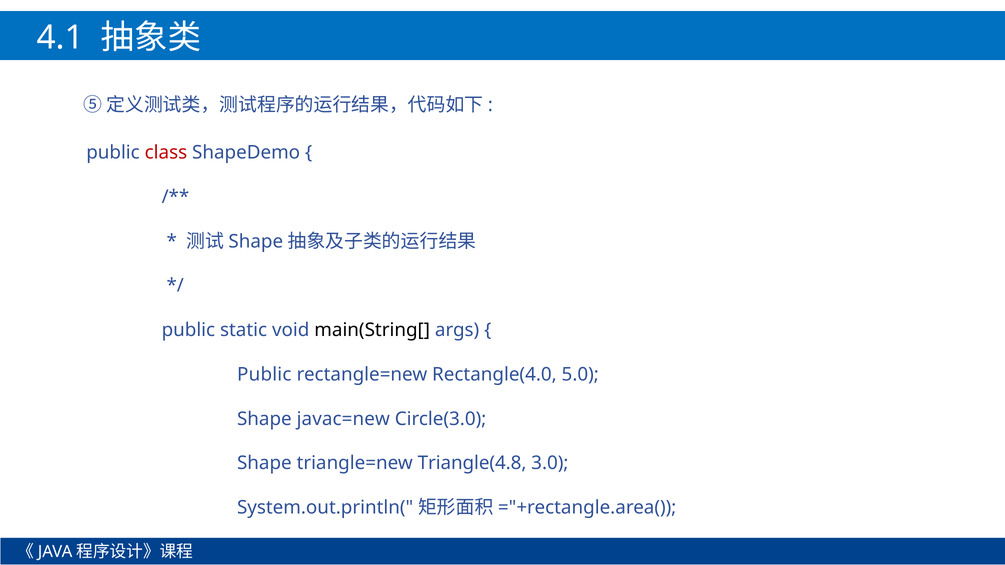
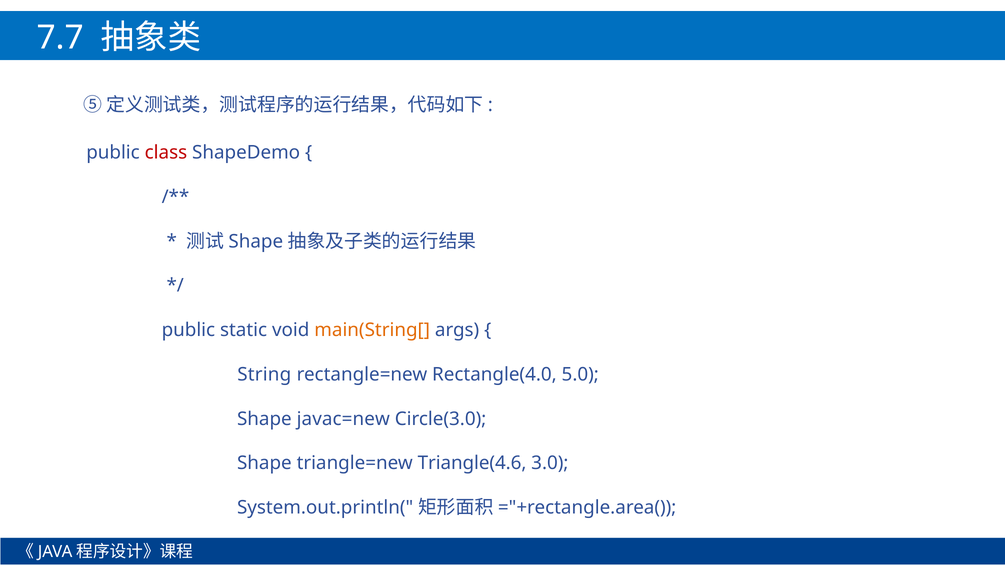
4.1: 4.1 -> 7.7
main(String[ colour: black -> orange
Public at (264, 375): Public -> String
Triangle(4.8: Triangle(4.8 -> Triangle(4.6
